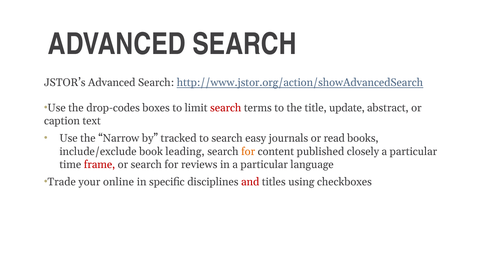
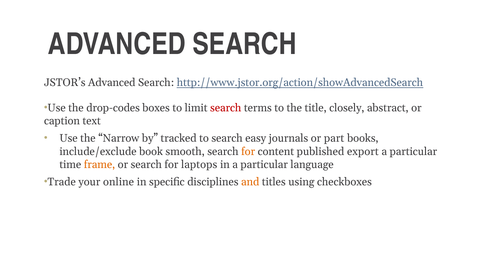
update: update -> closely
read: read -> part
leading: leading -> smooth
closely: closely -> export
frame colour: red -> orange
reviews: reviews -> laptops
and colour: red -> orange
